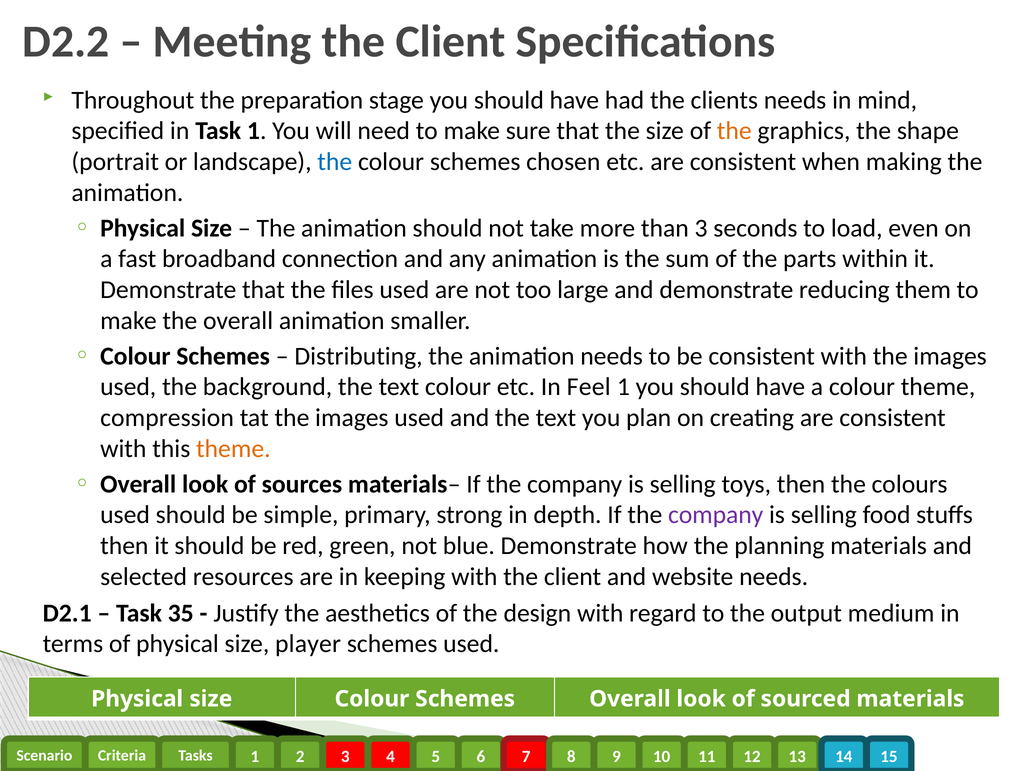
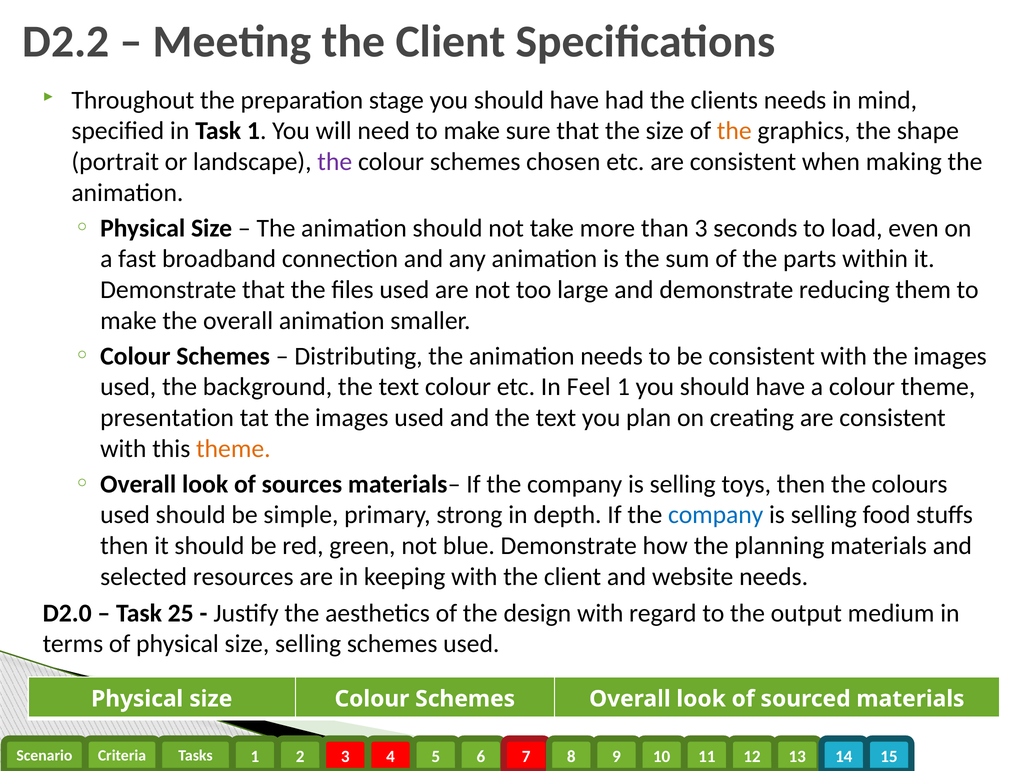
the at (335, 162) colour: blue -> purple
compression: compression -> presentation
company at (716, 515) colour: purple -> blue
D2.1: D2.1 -> D2.0
35: 35 -> 25
size player: player -> selling
